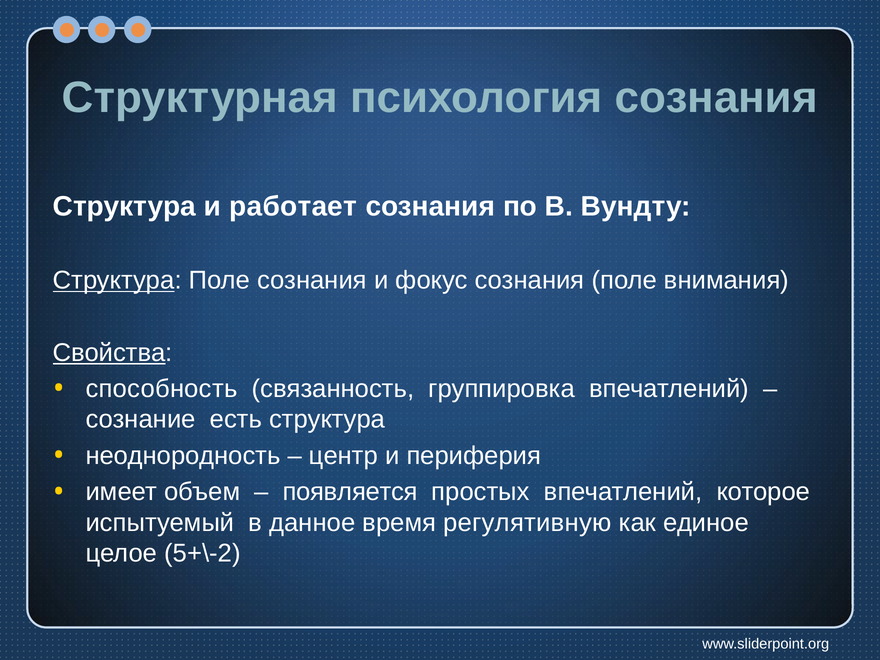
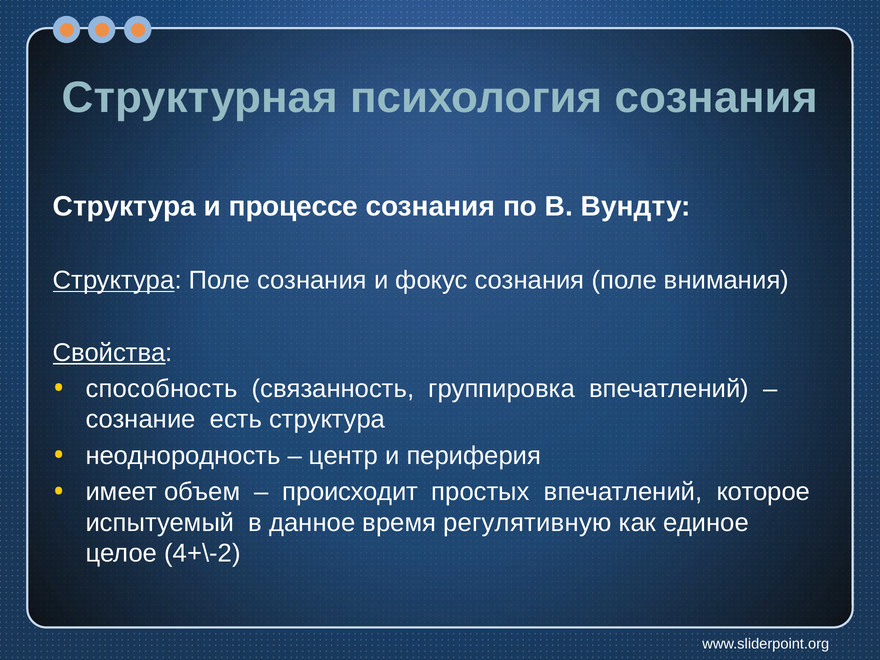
работает: работает -> процессе
появляется: появляется -> происходит
5+\-2: 5+\-2 -> 4+\-2
